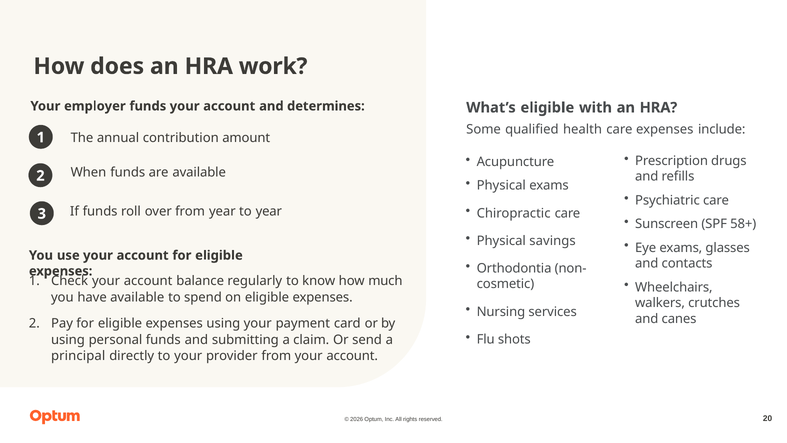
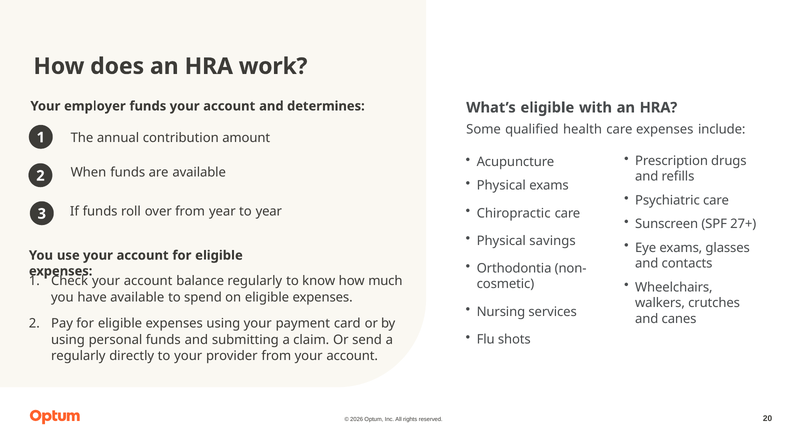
58+: 58+ -> 27+
principal at (78, 356): principal -> regularly
